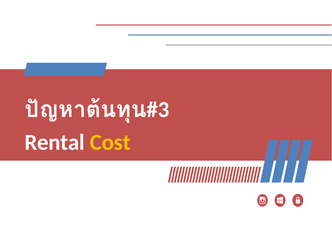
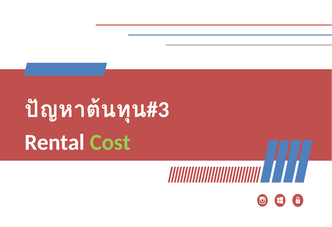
Cost at (110, 142) colour: yellow -> light green
